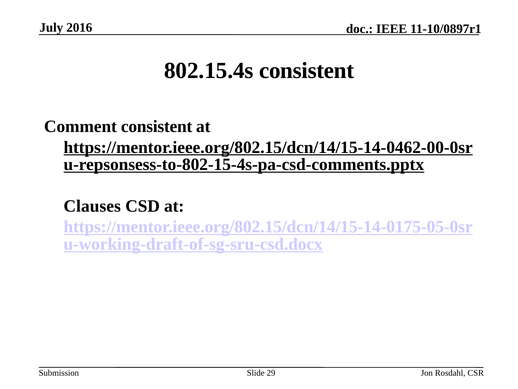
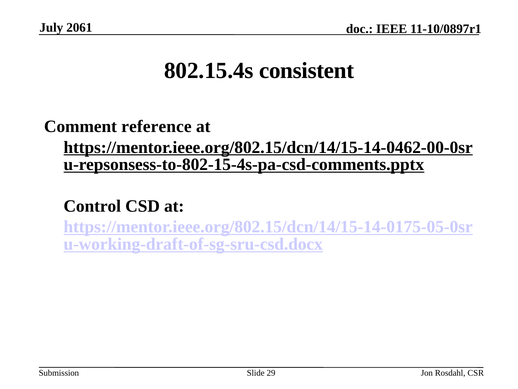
2016: 2016 -> 2061
Comment consistent: consistent -> reference
Clauses: Clauses -> Control
